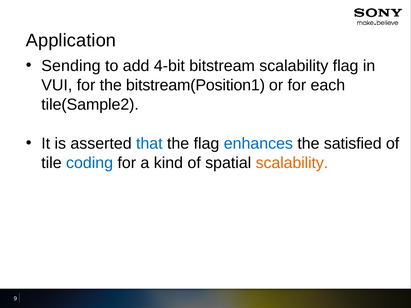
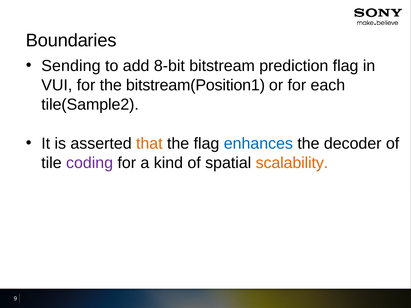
Application: Application -> Boundaries
4-bit: 4-bit -> 8-bit
bitstream scalability: scalability -> prediction
that colour: blue -> orange
satisfied: satisfied -> decoder
coding colour: blue -> purple
